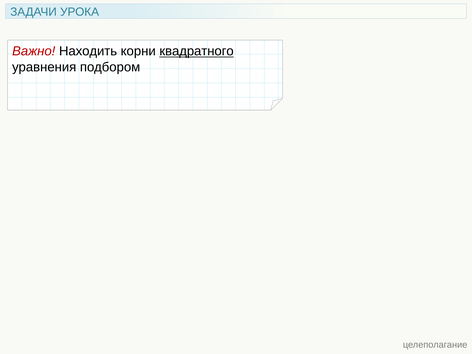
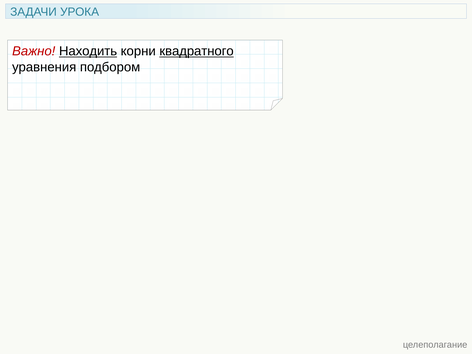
Находить underline: none -> present
